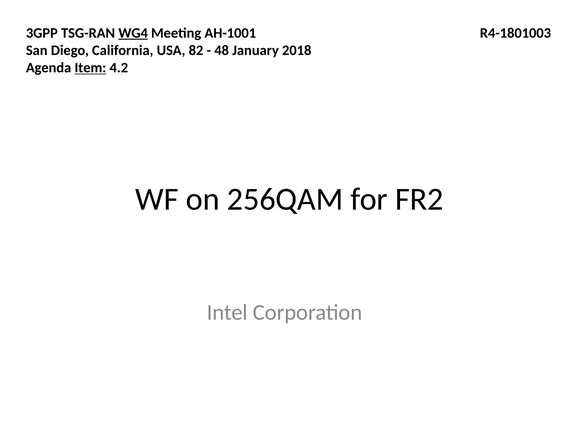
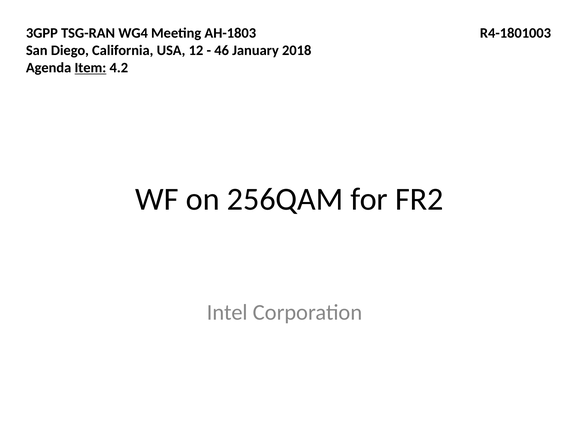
WG4 underline: present -> none
AH-1001: AH-1001 -> AH-1803
82: 82 -> 12
48: 48 -> 46
